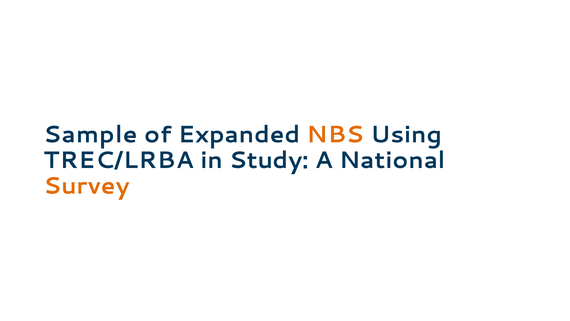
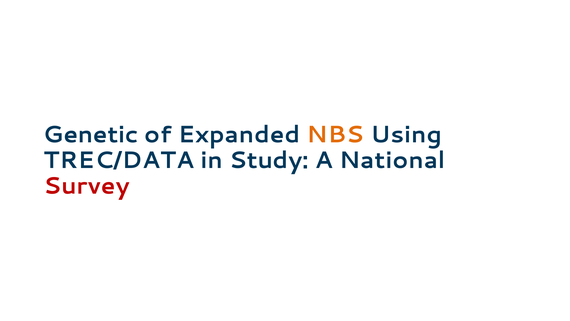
Sample: Sample -> Genetic
TREC/LRBA: TREC/LRBA -> TREC/DATA
Survey colour: orange -> red
